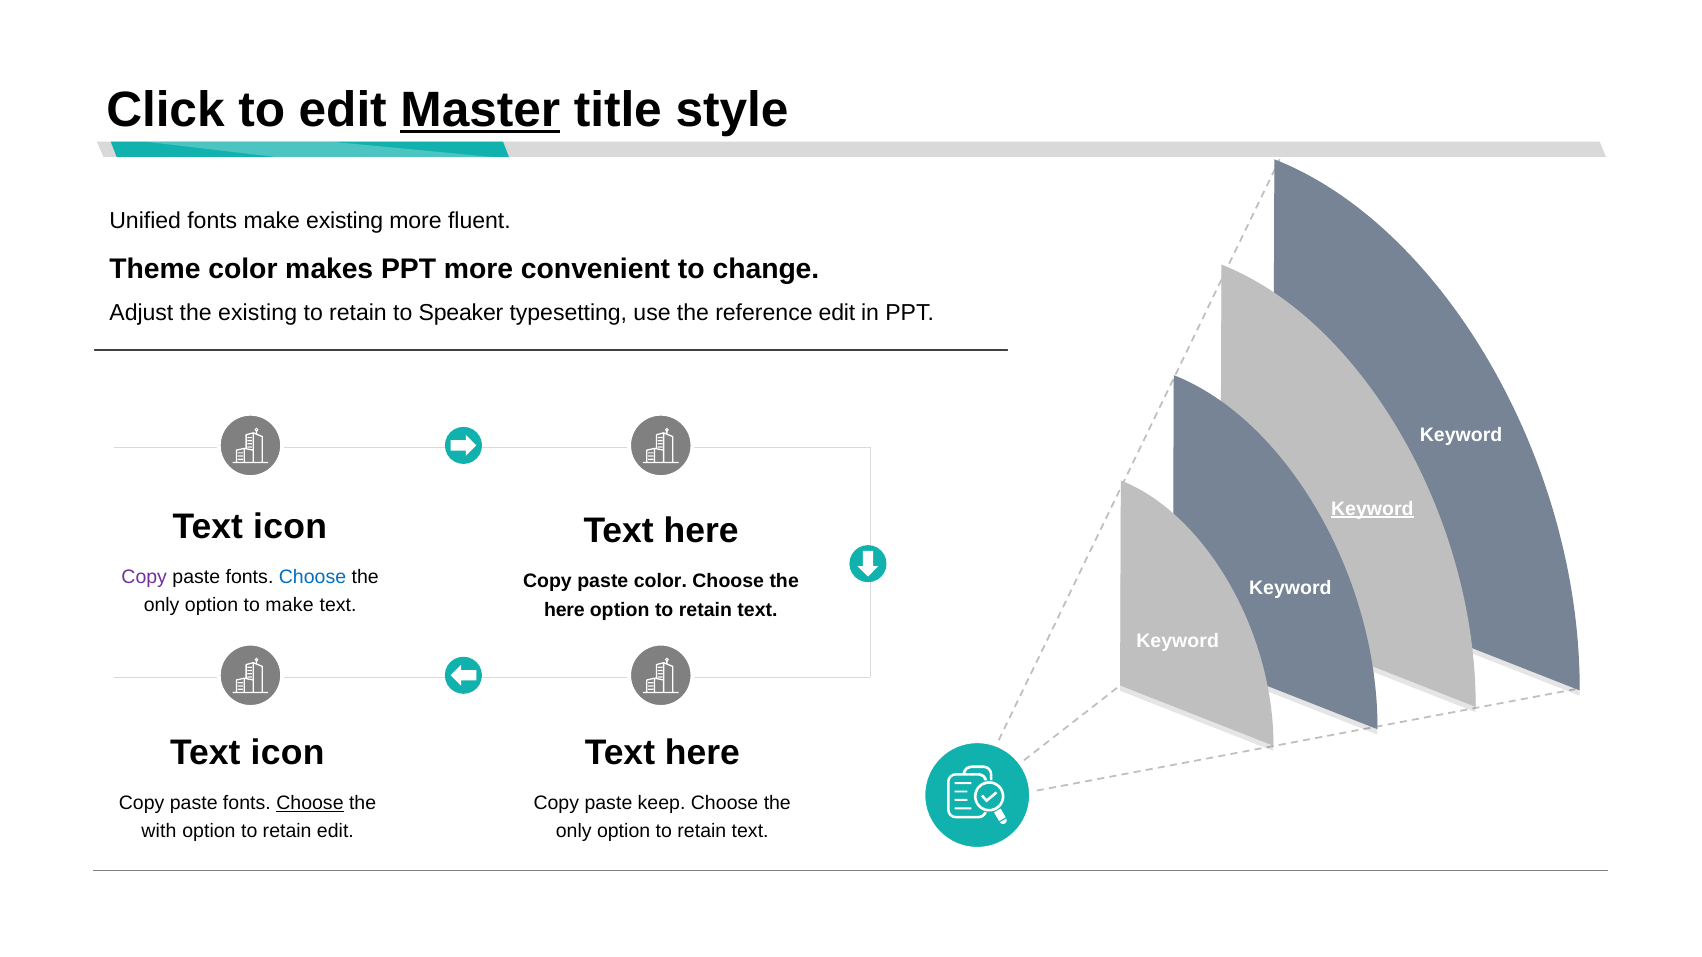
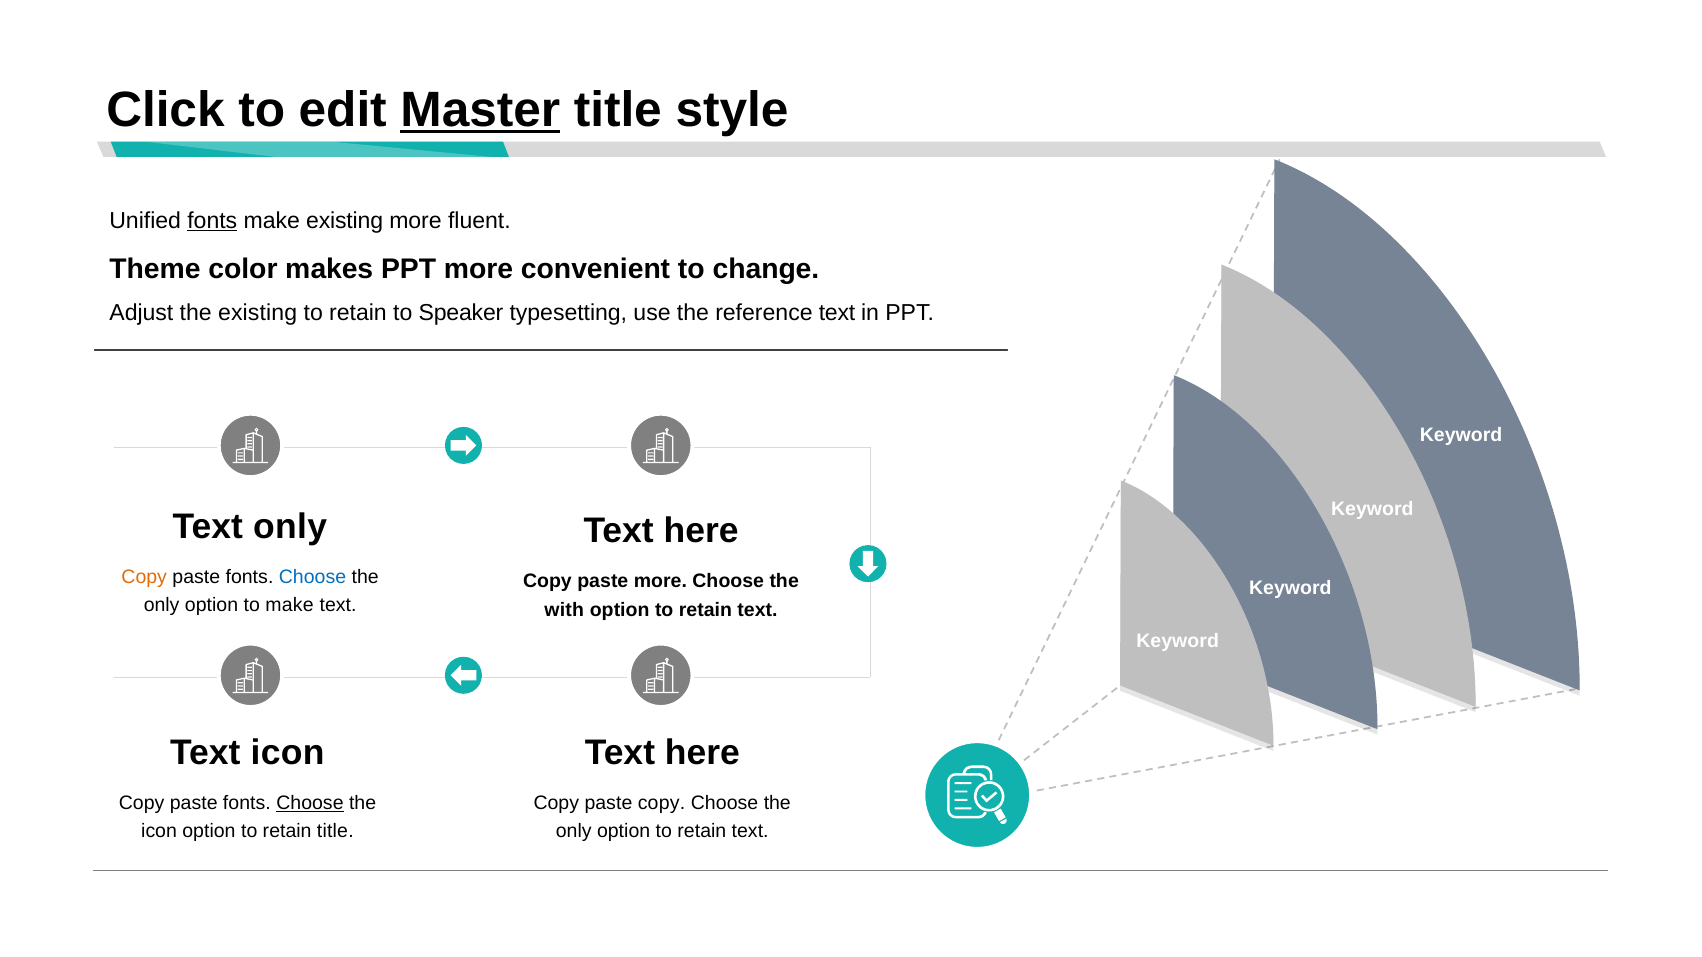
fonts at (212, 221) underline: none -> present
reference edit: edit -> text
Keyword at (1372, 509) underline: present -> none
icon at (290, 527): icon -> only
Copy at (144, 577) colour: purple -> orange
paste color: color -> more
here at (564, 610): here -> with
paste keep: keep -> copy
with at (159, 832): with -> icon
retain edit: edit -> title
